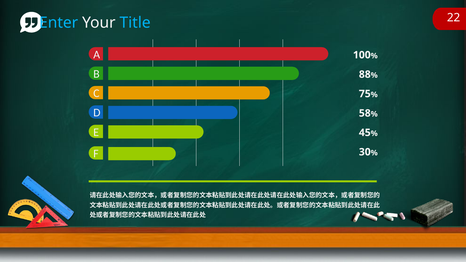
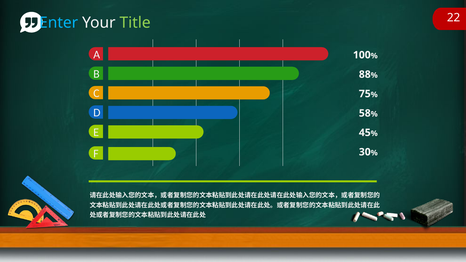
Title colour: light blue -> light green
